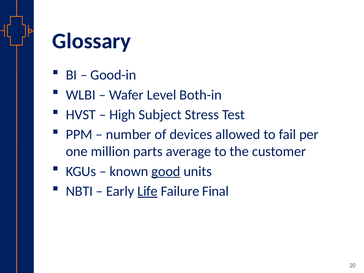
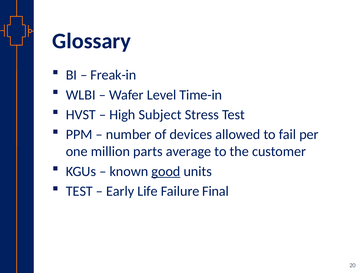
Good-in: Good-in -> Freak-in
Both-in: Both-in -> Time-in
NBTI at (79, 191): NBTI -> TEST
Life underline: present -> none
